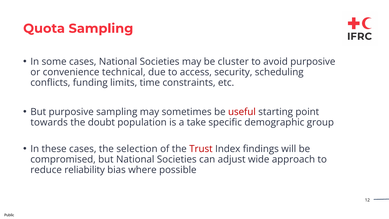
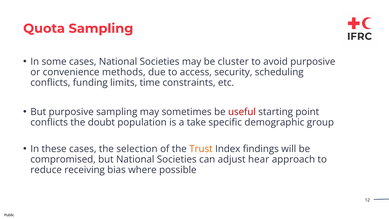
technical: technical -> methods
towards at (49, 122): towards -> conflicts
Trust colour: red -> orange
wide: wide -> hear
reliability: reliability -> receiving
